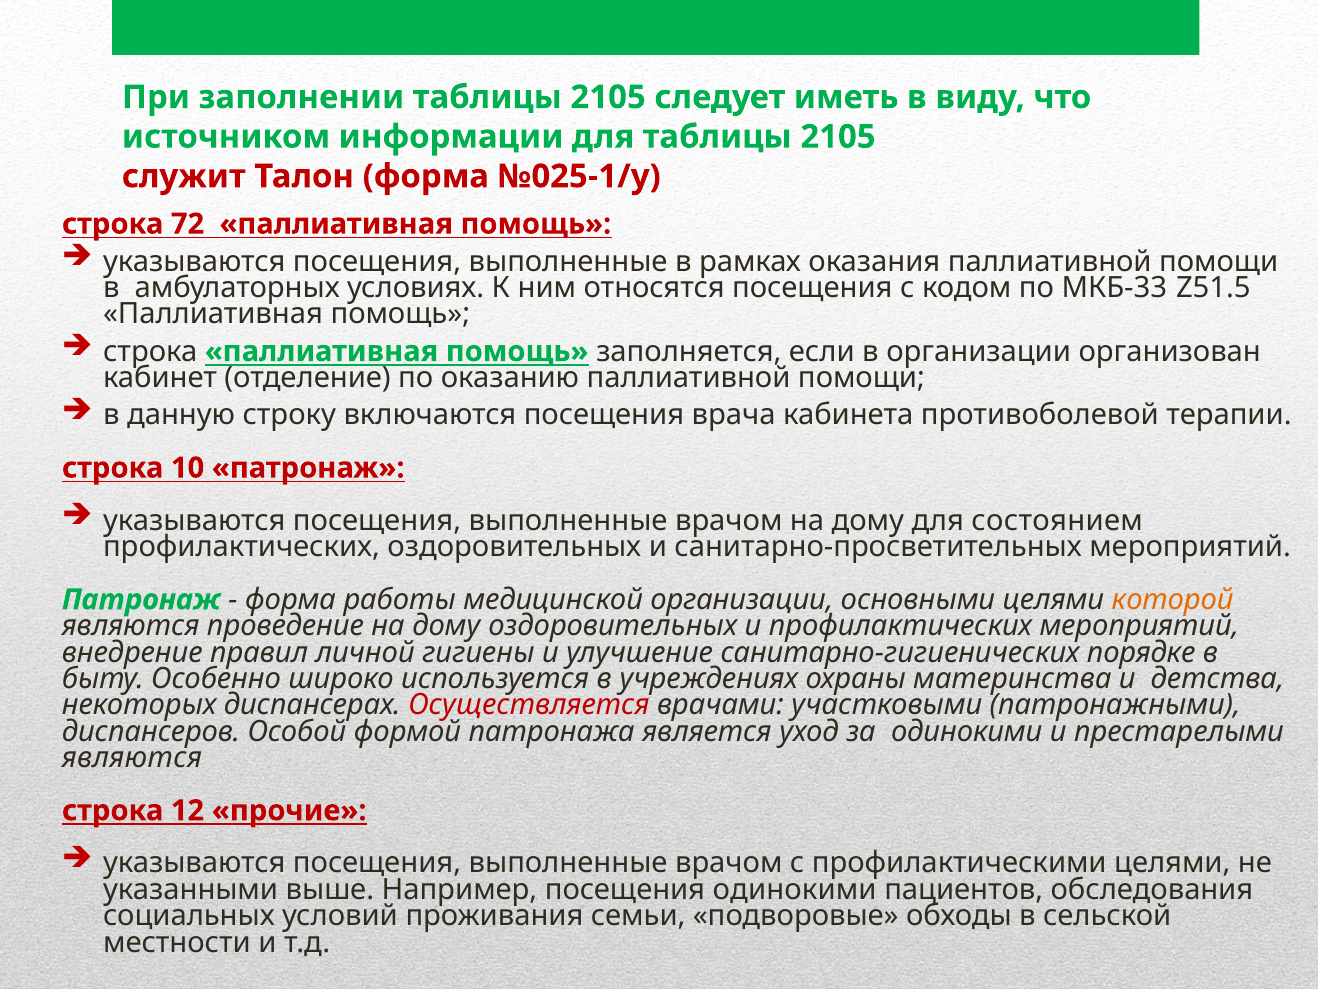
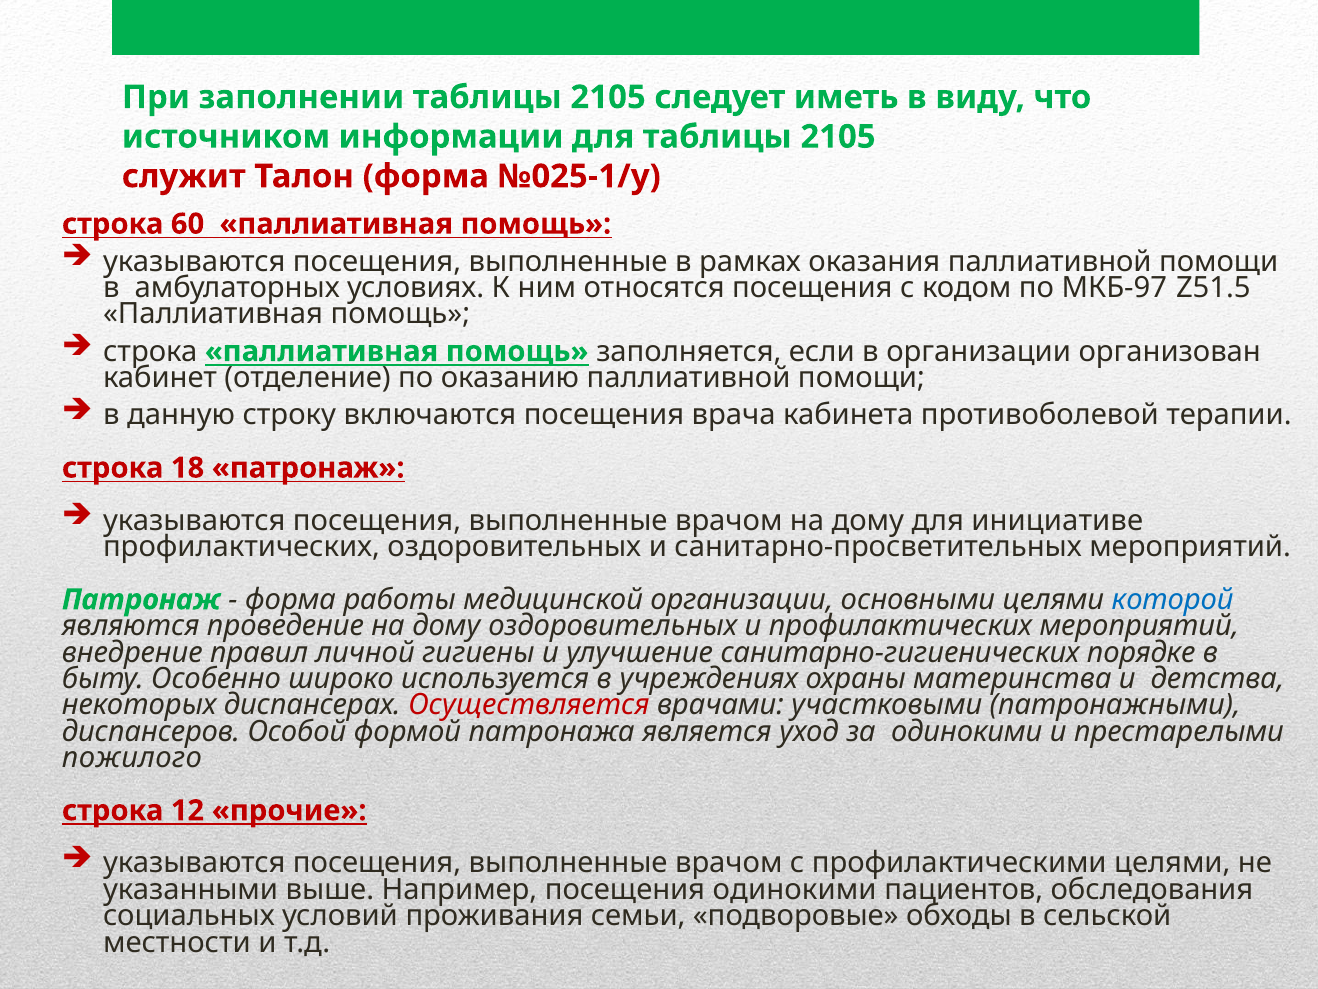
72: 72 -> 60
МКБ-33: МКБ-33 -> МКБ-97
10: 10 -> 18
состоянием: состоянием -> инициативе
которой colour: orange -> blue
являются at (132, 758): являются -> пожилого
